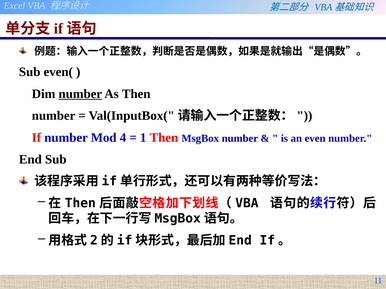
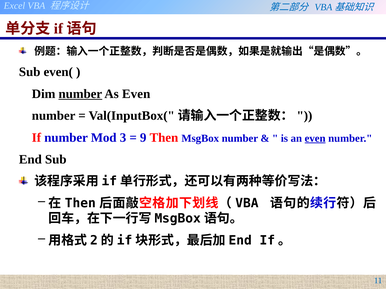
As Then: Then -> Even
4: 4 -> 3
1: 1 -> 9
even at (315, 138) underline: none -> present
